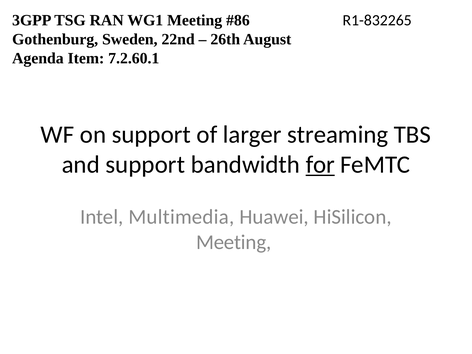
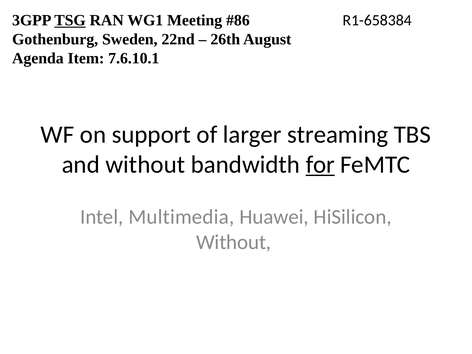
TSG underline: none -> present
R1-832265: R1-832265 -> R1-658384
7.2.60.1: 7.2.60.1 -> 7.6.10.1
and support: support -> without
Meeting at (234, 242): Meeting -> Without
